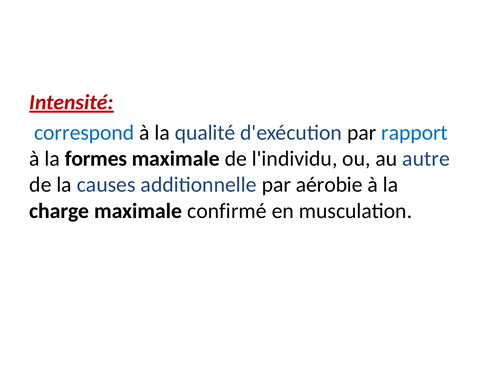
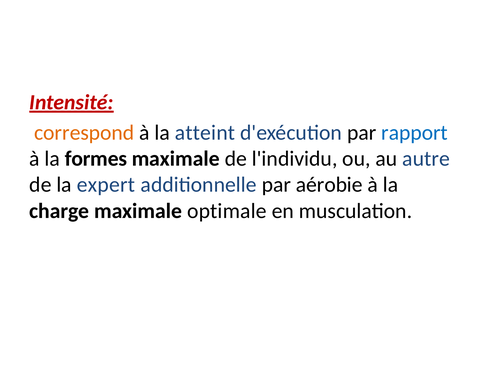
correspond colour: blue -> orange
qualité: qualité -> atteint
causes: causes -> expert
confirmé: confirmé -> optimale
